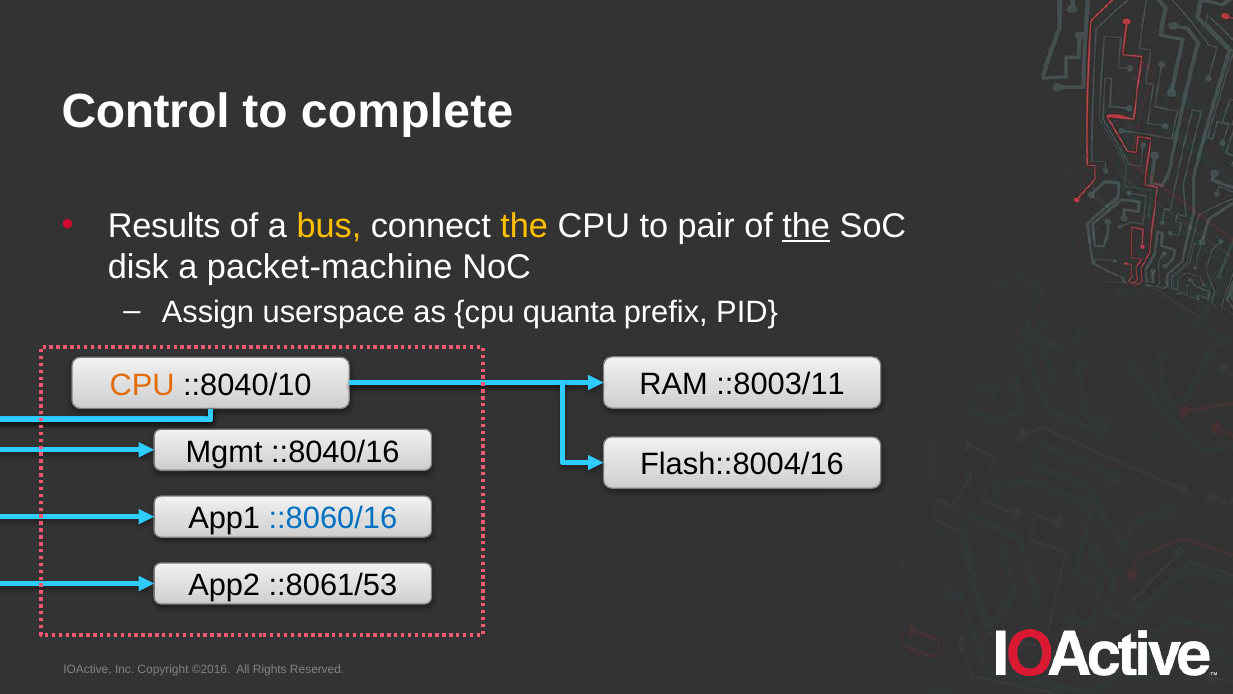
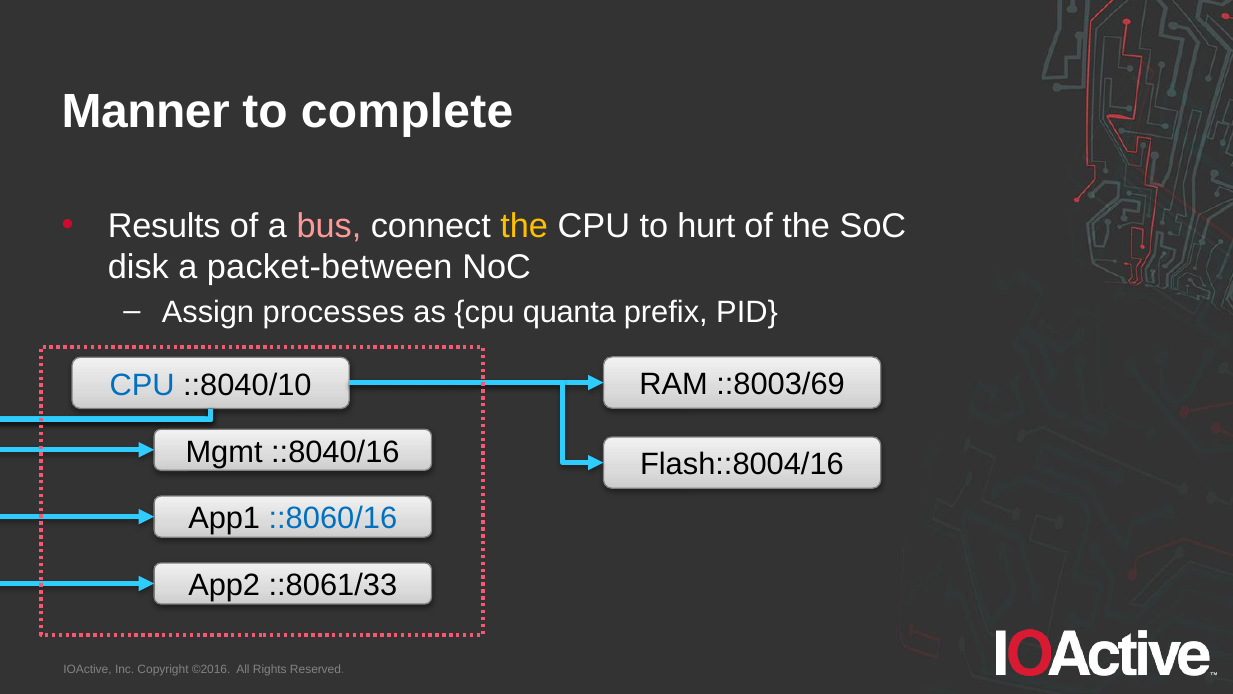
Control: Control -> Manner
bus colour: yellow -> pink
pair: pair -> hurt
the at (806, 226) underline: present -> none
packet-machine: packet-machine -> packet-between
userspace: userspace -> processes
::8003/11: ::8003/11 -> ::8003/69
CPU at (142, 385) colour: orange -> blue
::8061/53: ::8061/53 -> ::8061/33
